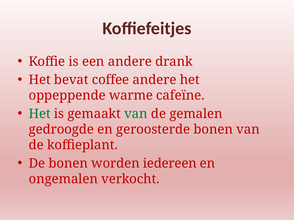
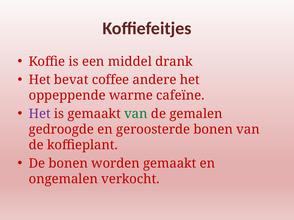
een andere: andere -> middel
Het at (40, 114) colour: green -> purple
worden iedereen: iedereen -> gemaakt
